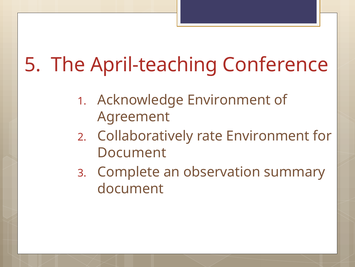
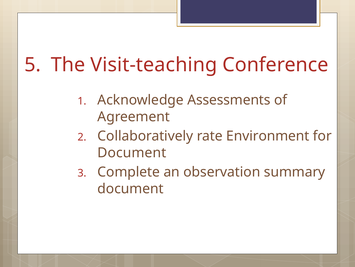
April-teaching: April-teaching -> Visit-teaching
Acknowledge Environment: Environment -> Assessments
